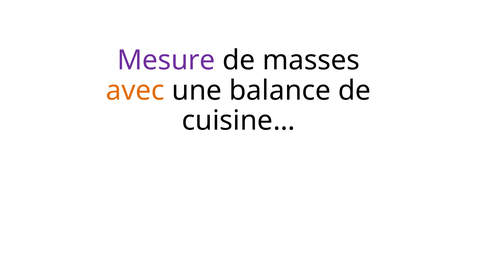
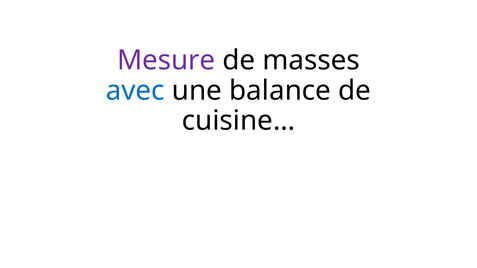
avec colour: orange -> blue
